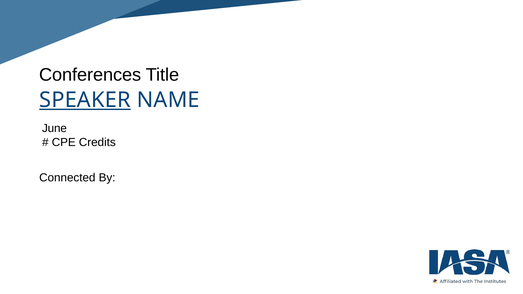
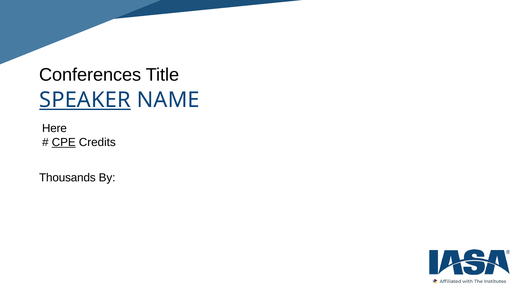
June: June -> Here
CPE underline: none -> present
Connected: Connected -> Thousands
